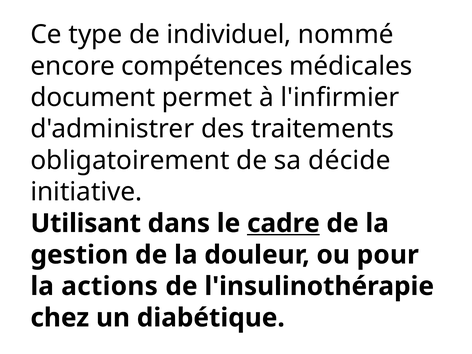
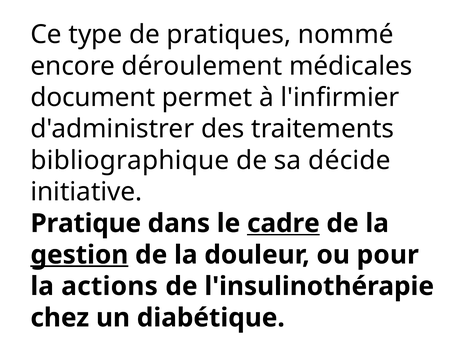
individuel: individuel -> pratiques
compétences: compétences -> déroulement
obligatoirement: obligatoirement -> bibliographique
Utilisant: Utilisant -> Pratique
gestion underline: none -> present
